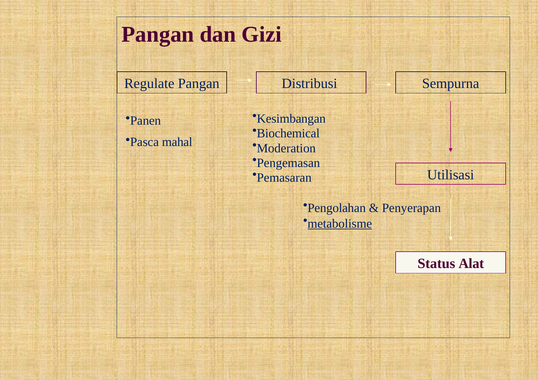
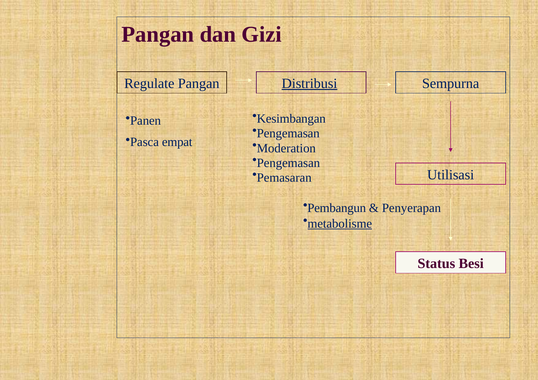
Distribusi underline: none -> present
Biochemical at (288, 134): Biochemical -> Pengemasan
mahal: mahal -> empat
Pengolahan: Pengolahan -> Pembangun
Alat: Alat -> Besi
